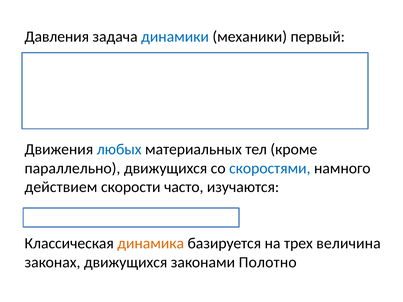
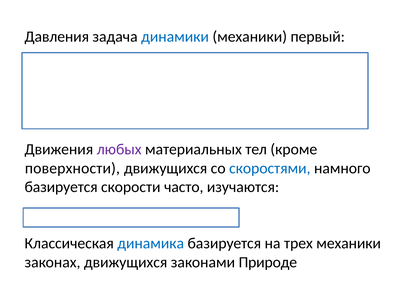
любых colour: blue -> purple
параллельно: параллельно -> поверхности
действием at (61, 187): действием -> базируется
динамика colour: orange -> blue
трех величина: величина -> механики
Полотно: Полотно -> Природе
